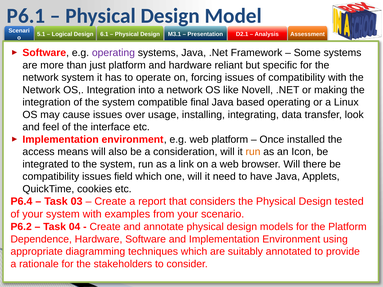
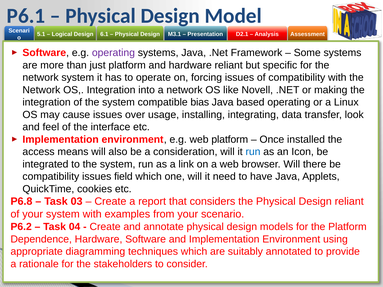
final: final -> bias
run at (253, 152) colour: orange -> blue
P6.4: P6.4 -> P6.8
Design tested: tested -> reliant
